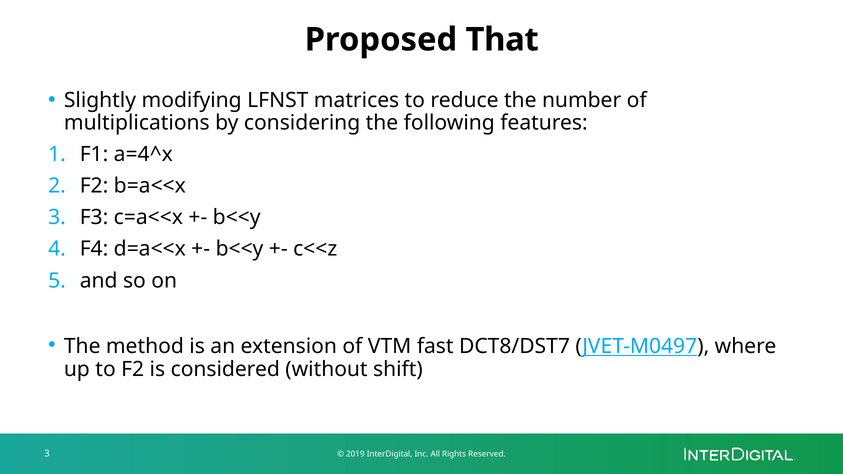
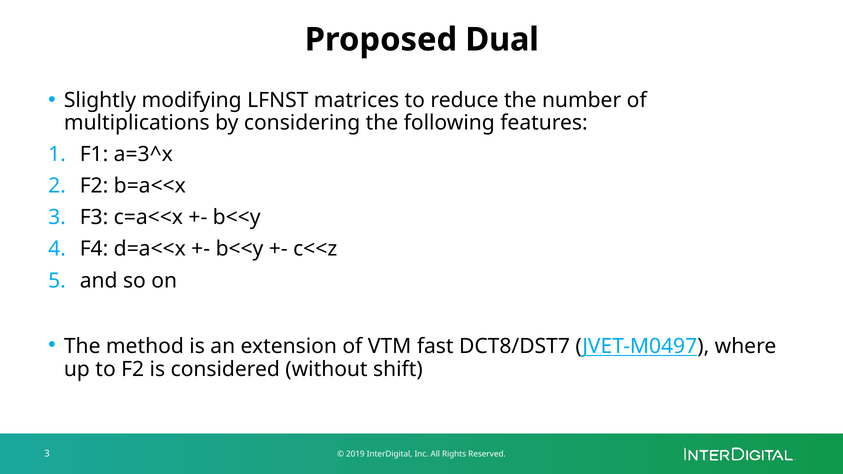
That: That -> Dual
a=4^x: a=4^x -> a=3^x
